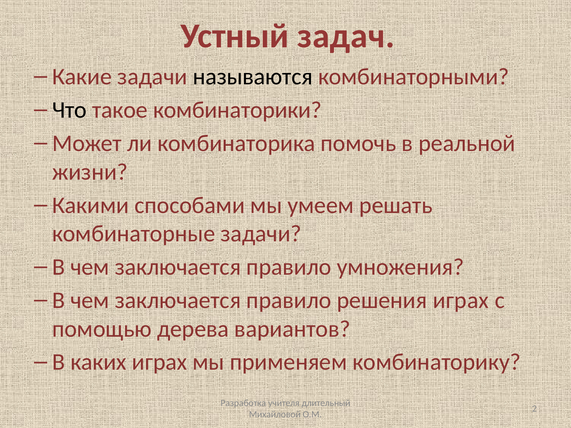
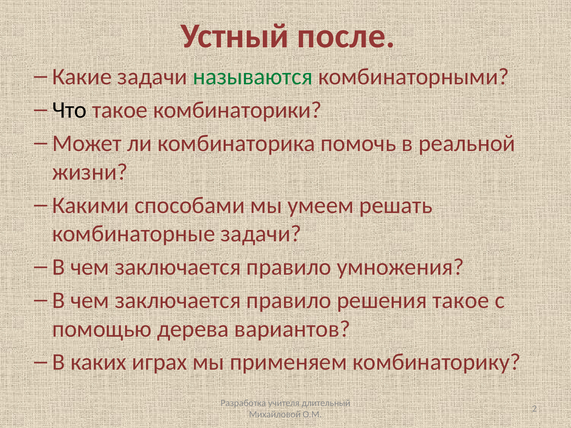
задач: задач -> после
называются colour: black -> green
решения играх: играх -> такое
